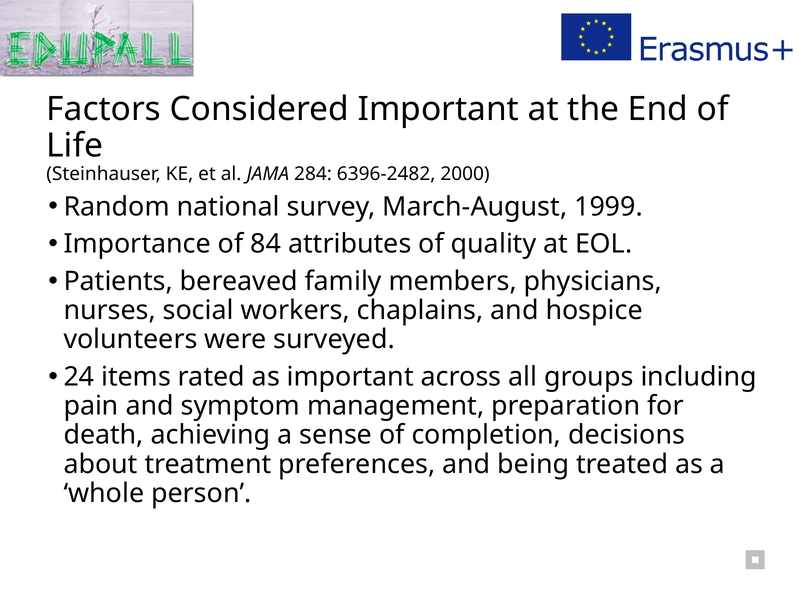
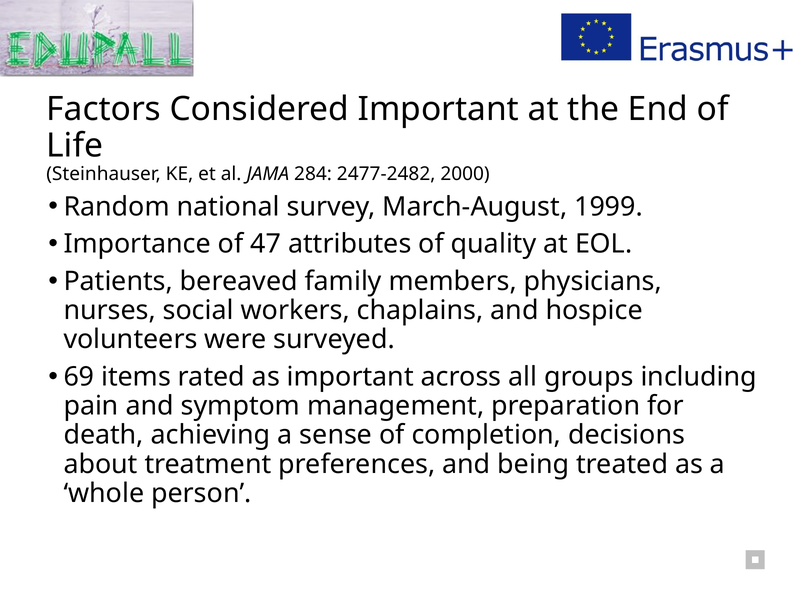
6396-2482: 6396-2482 -> 2477-2482
84: 84 -> 47
24: 24 -> 69
